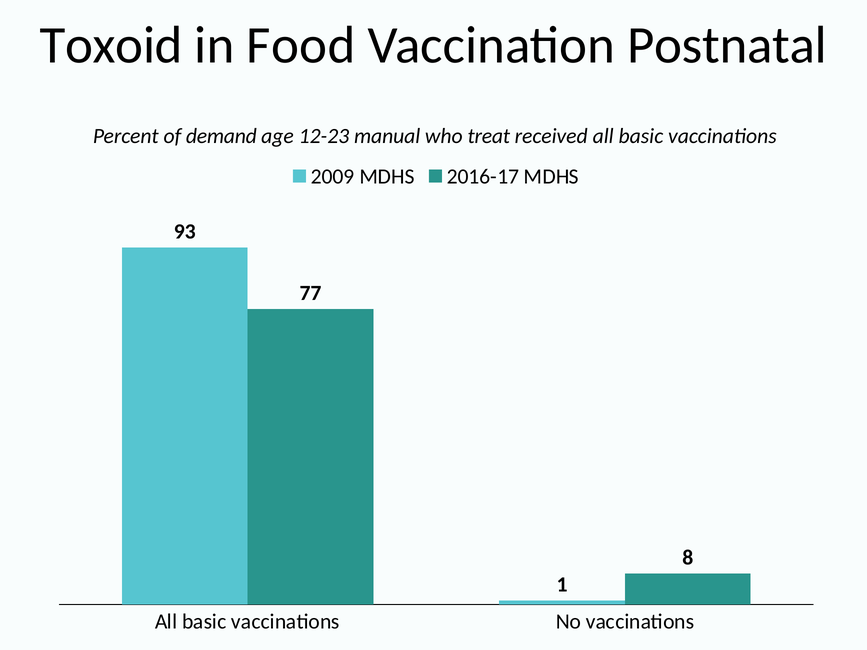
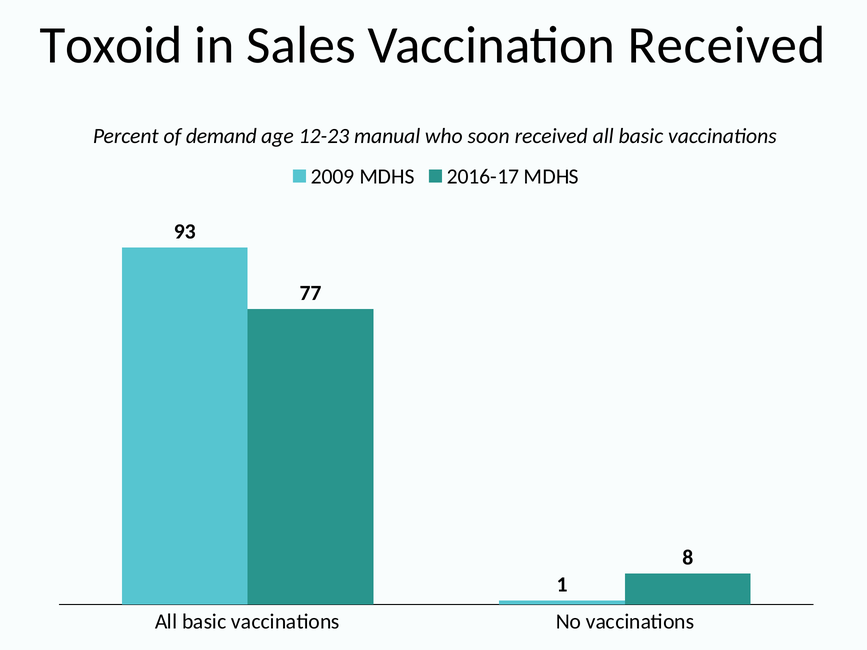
Food: Food -> Sales
Vaccination Postnatal: Postnatal -> Received
treat: treat -> soon
